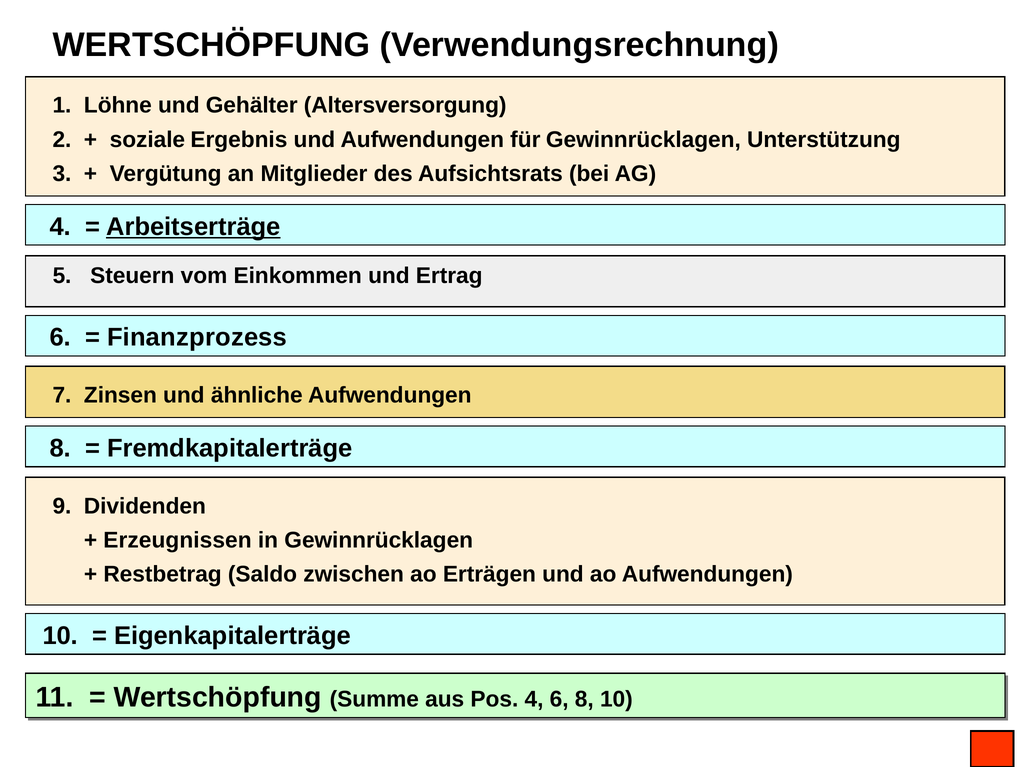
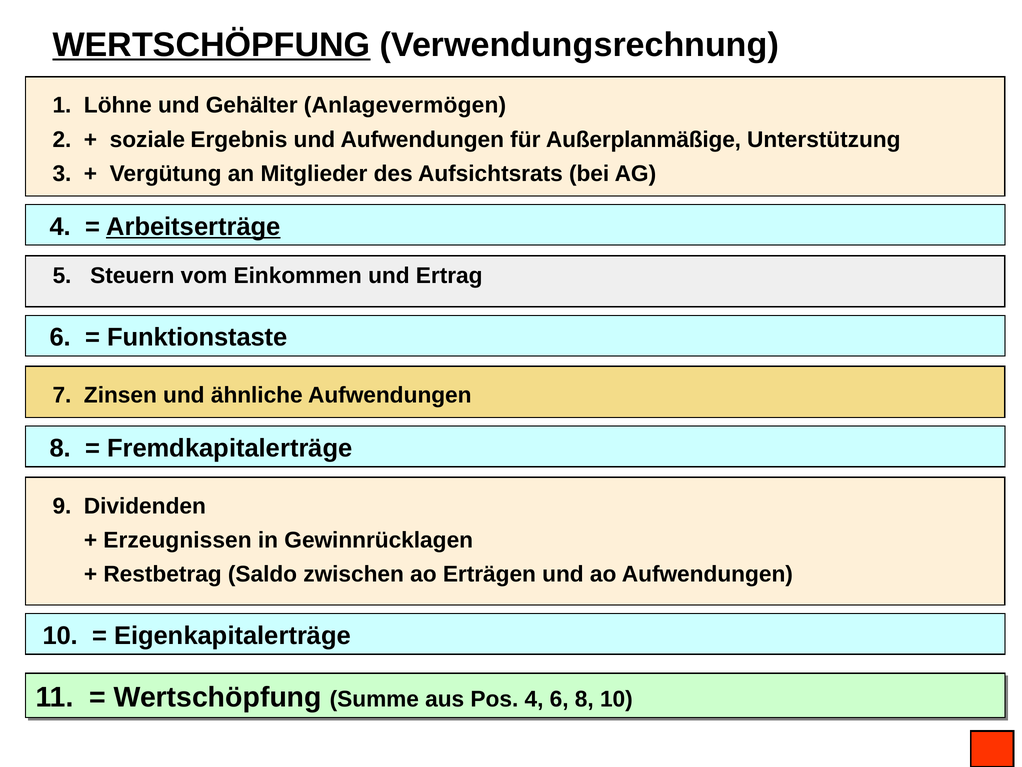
WERTSCHÖPFUNG at (211, 45) underline: none -> present
Altersversorgung: Altersversorgung -> Anlagevermögen
für Gewinnrücklagen: Gewinnrücklagen -> Außerplanmäßige
Finanzprozess: Finanzprozess -> Funktionstaste
